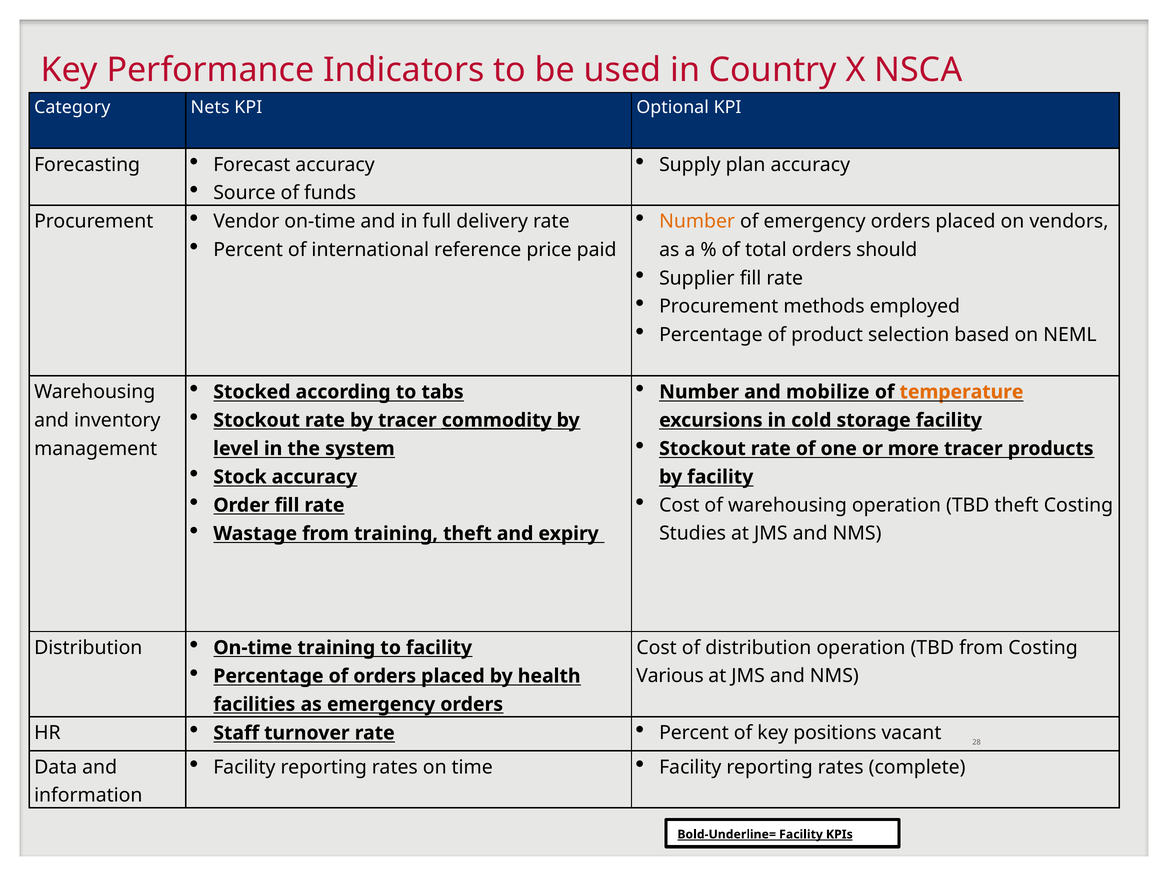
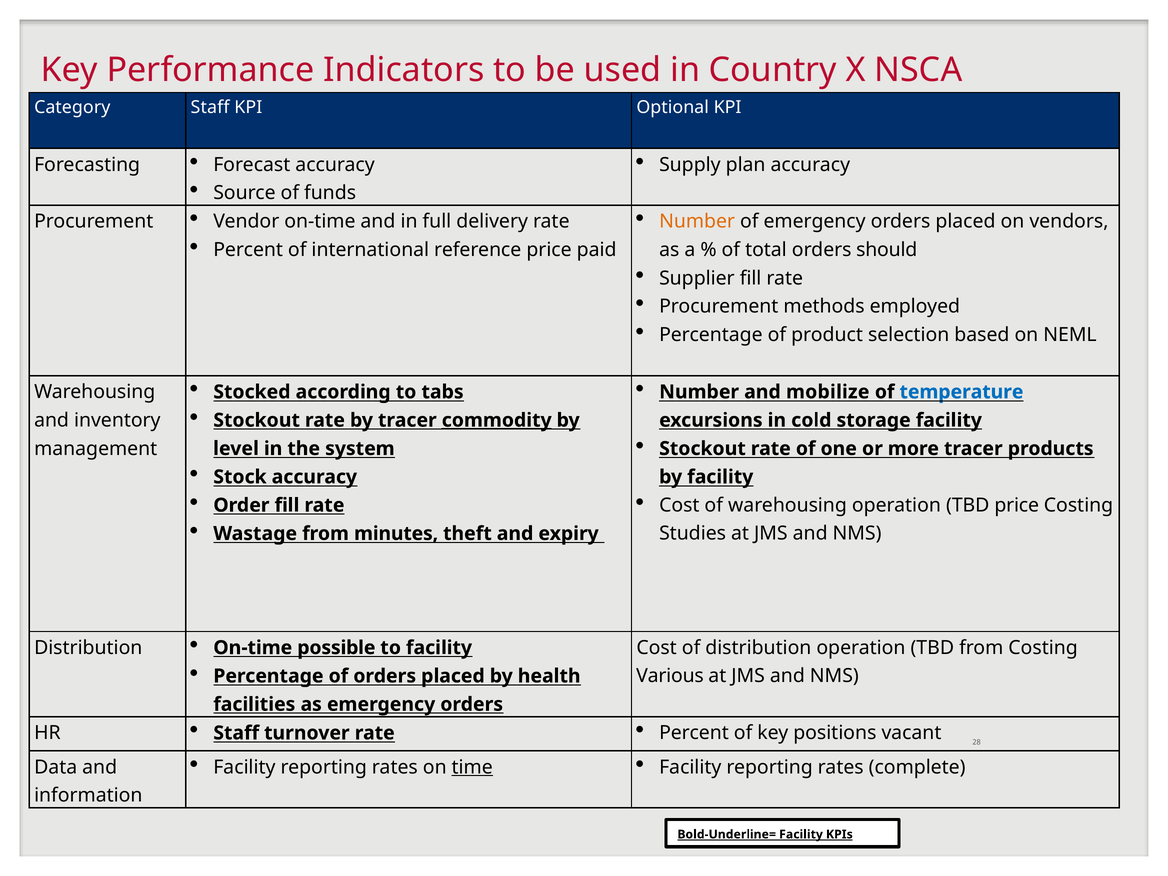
Category Nets: Nets -> Staff
temperature colour: orange -> blue
TBD theft: theft -> price
from training: training -> minutes
On-time training: training -> possible
time underline: none -> present
